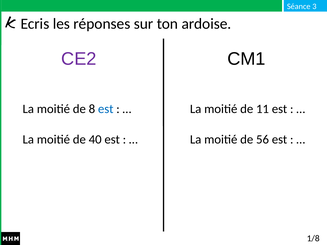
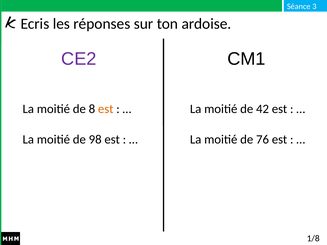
est at (106, 109) colour: blue -> orange
11: 11 -> 42
40: 40 -> 98
56: 56 -> 76
